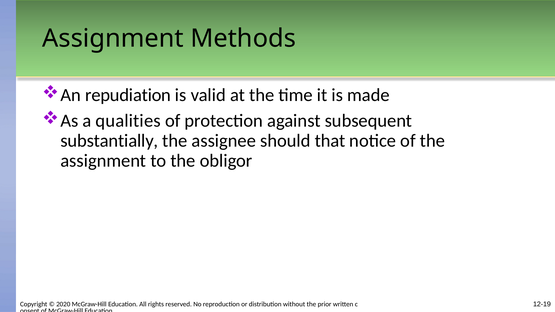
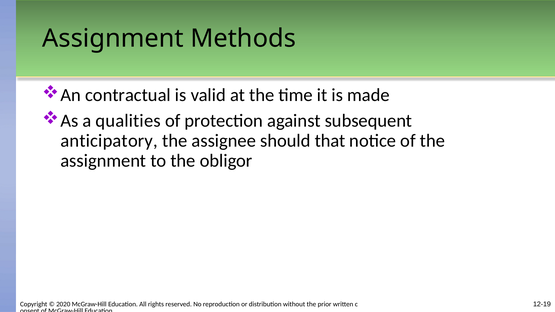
repudiation: repudiation -> contractual
substantially: substantially -> anticipatory
